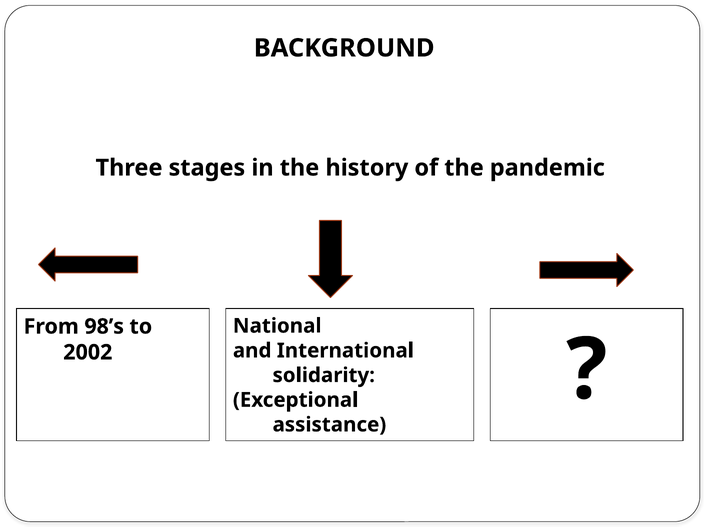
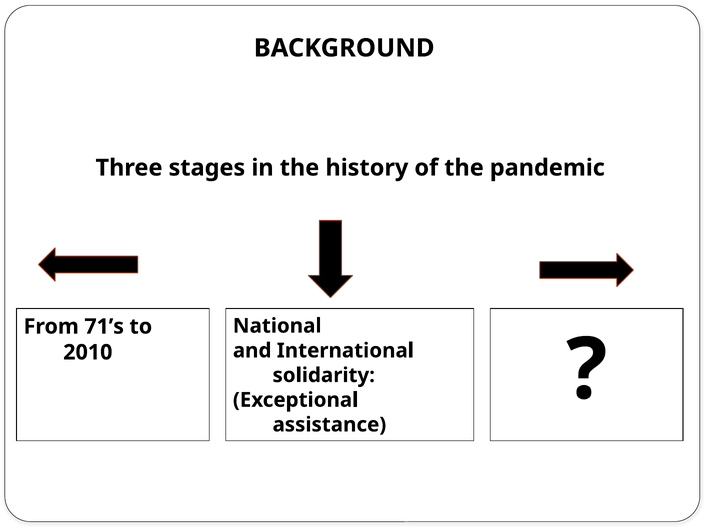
98’s: 98’s -> 71’s
2002: 2002 -> 2010
